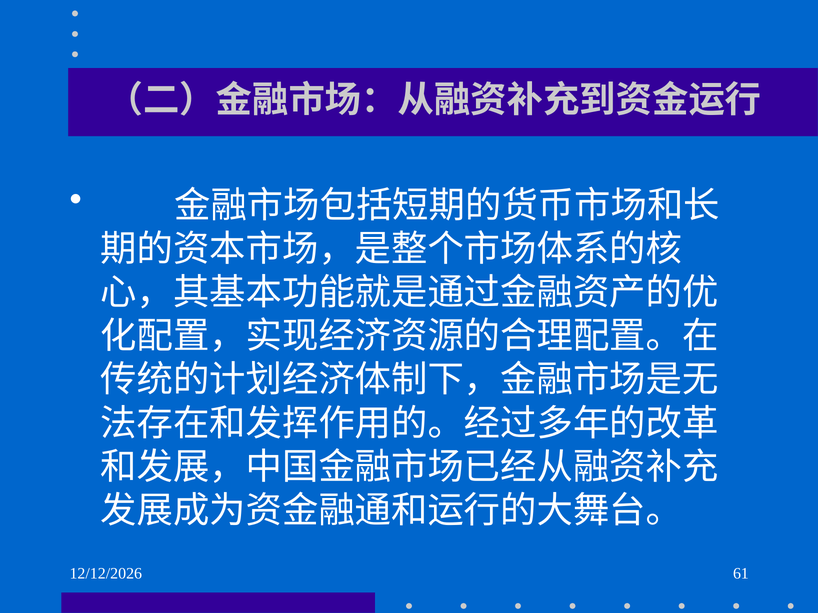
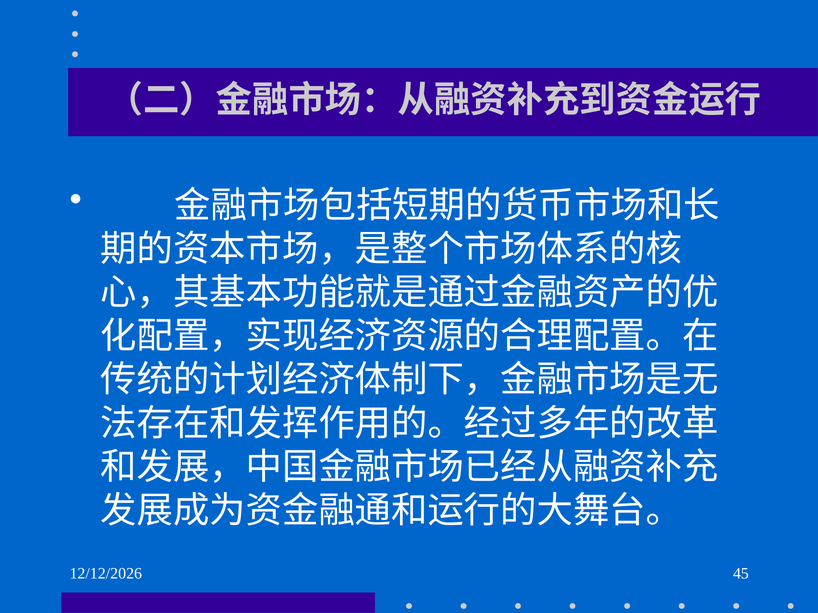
61: 61 -> 45
